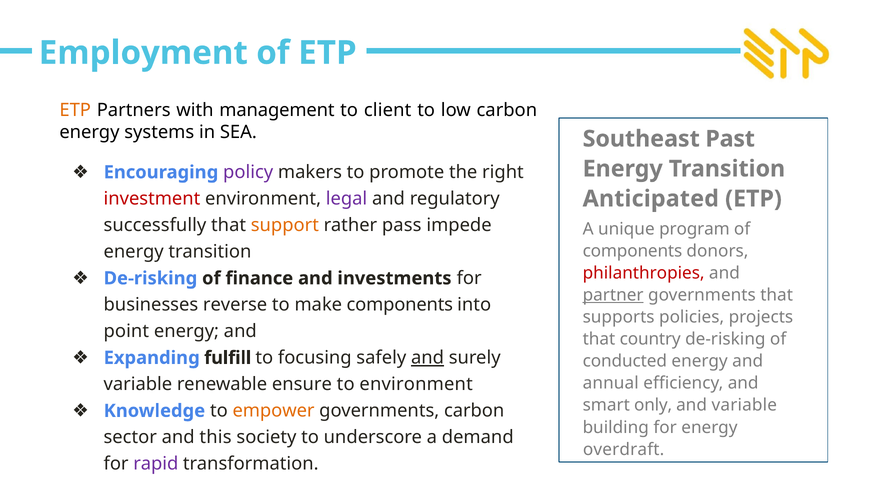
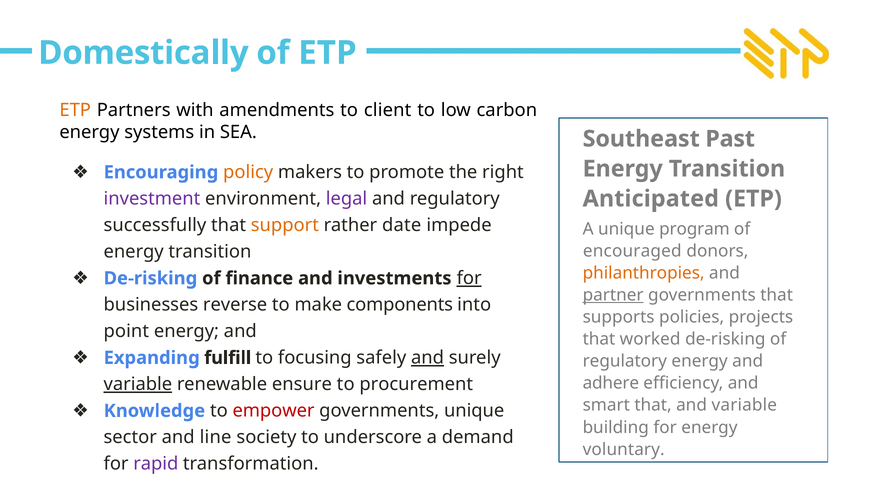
Employment: Employment -> Domestically
management: management -> amendments
policy colour: purple -> orange
investment colour: red -> purple
pass: pass -> date
components at (632, 251): components -> encouraged
philanthropies colour: red -> orange
for at (469, 278) underline: none -> present
country: country -> worked
conducted at (625, 361): conducted -> regulatory
annual: annual -> adhere
variable at (138, 384) underline: none -> present
to environment: environment -> procurement
smart only: only -> that
empower colour: orange -> red
governments carbon: carbon -> unique
this: this -> line
overdraft: overdraft -> voluntary
